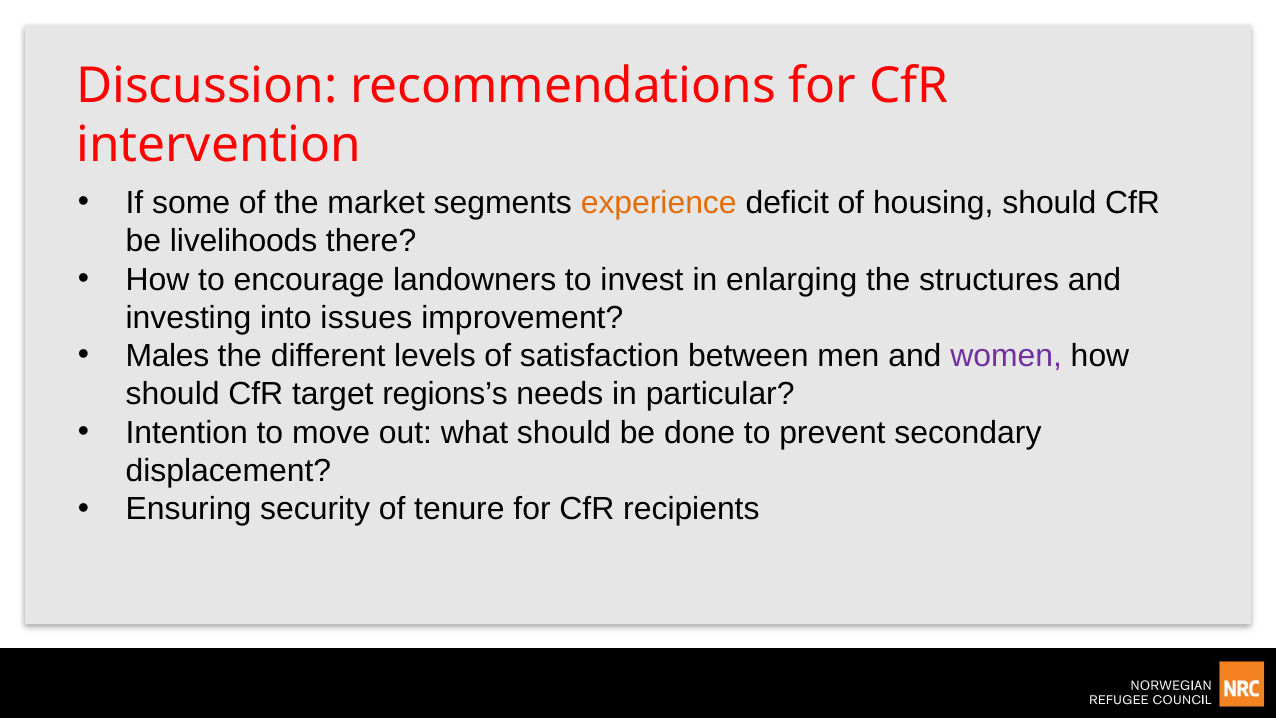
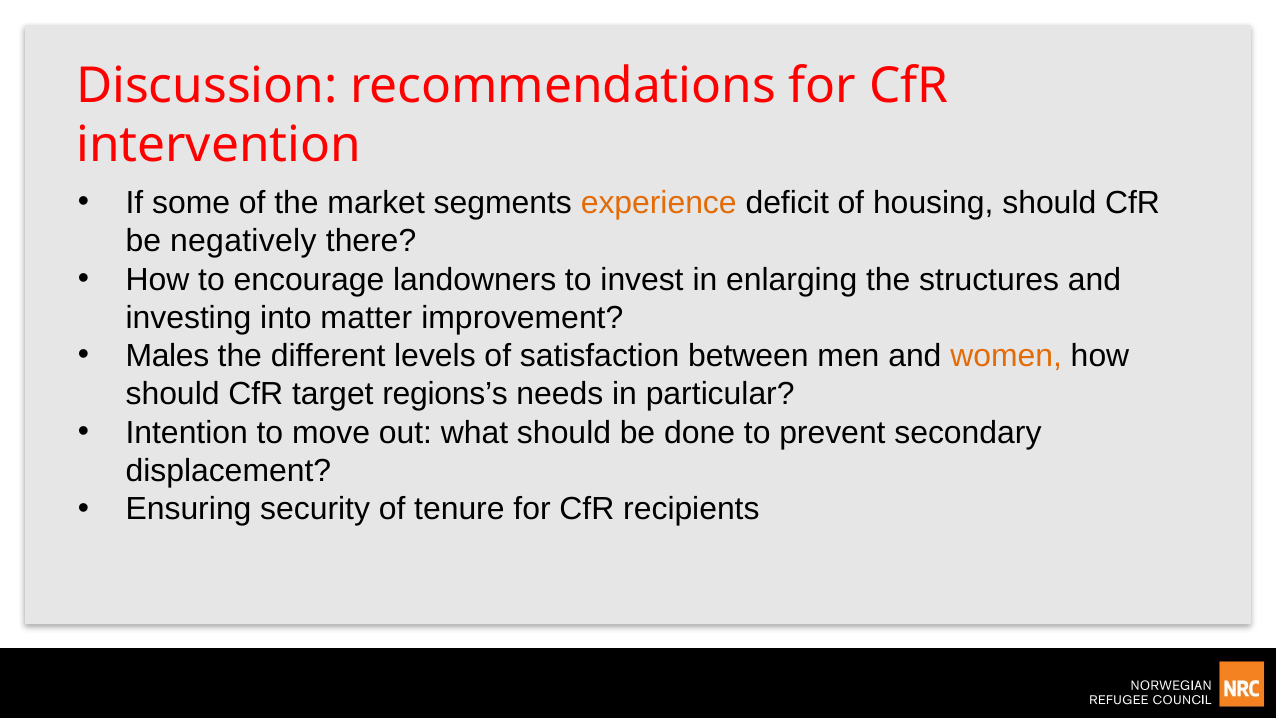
livelihoods: livelihoods -> negatively
issues: issues -> matter
women colour: purple -> orange
